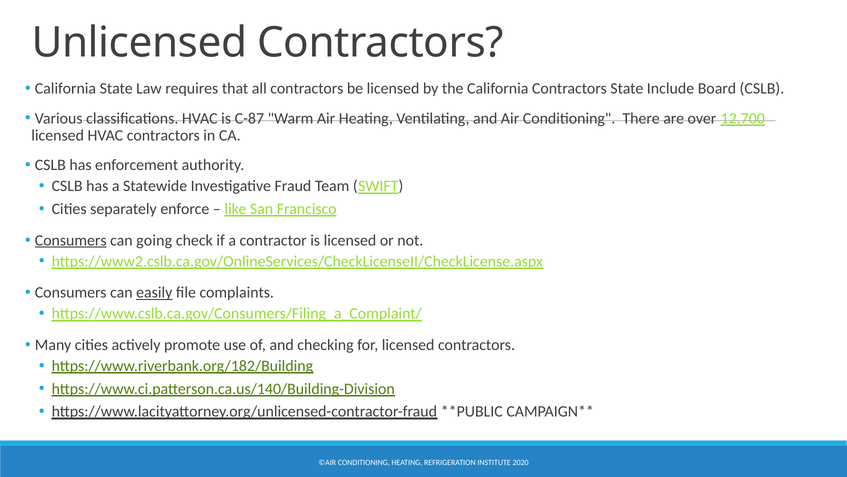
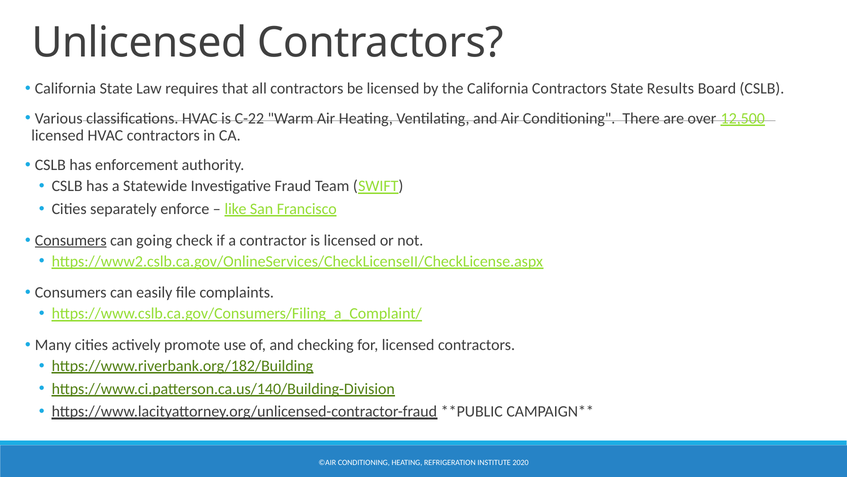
Include: Include -> Results
C-87: C-87 -> C-22
12,700: 12,700 -> 12,500
easily underline: present -> none
